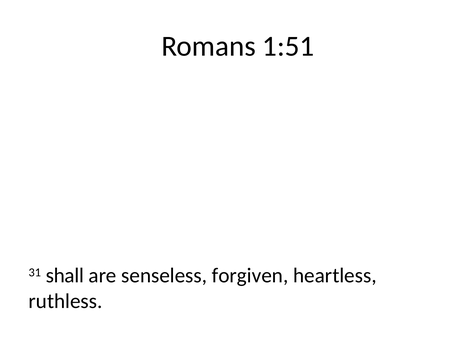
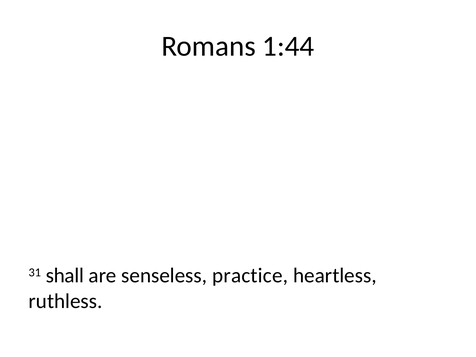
1:51: 1:51 -> 1:44
forgiven: forgiven -> practice
